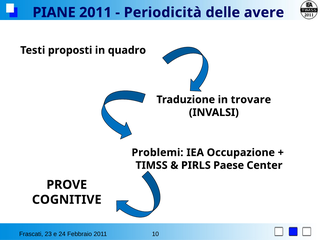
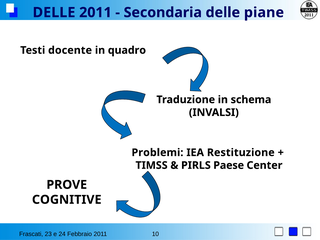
PIANE at (54, 12): PIANE -> DELLE
Periodicità: Periodicità -> Secondaria
avere: avere -> piane
proposti: proposti -> docente
trovare: trovare -> schema
Occupazione: Occupazione -> Restituzione
